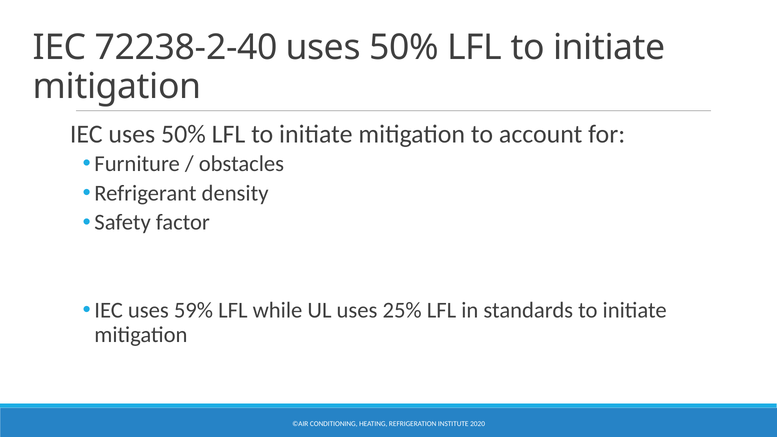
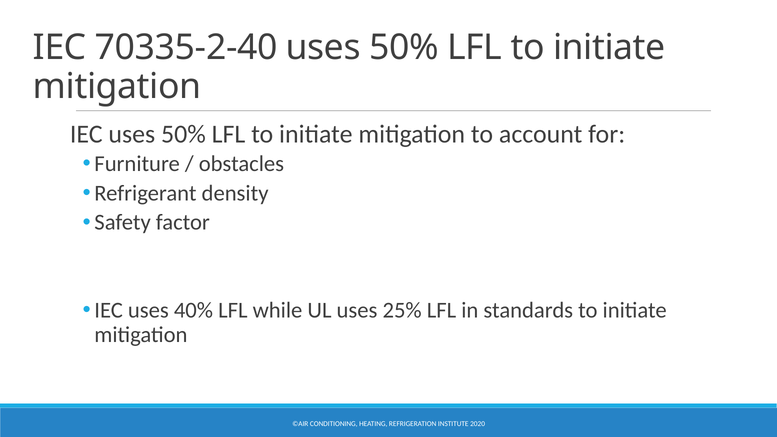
72238-2-40: 72238-2-40 -> 70335-2-40
59%: 59% -> 40%
